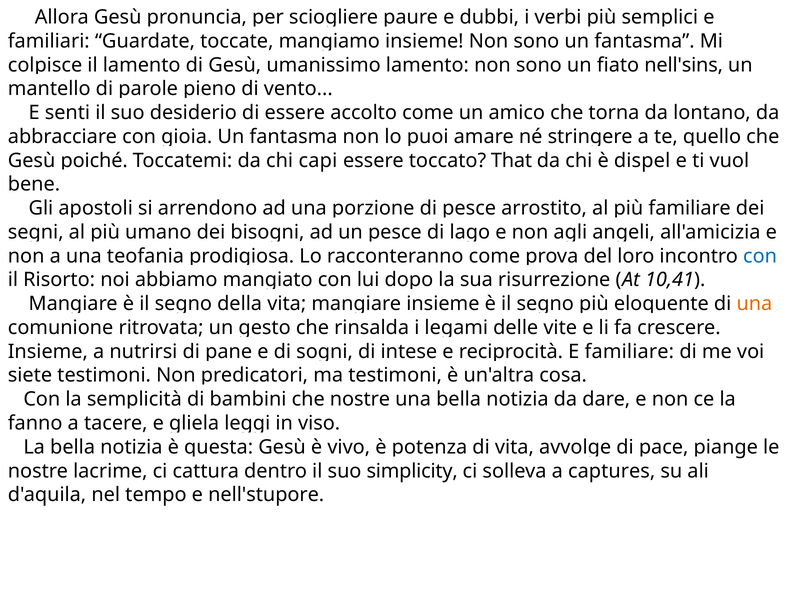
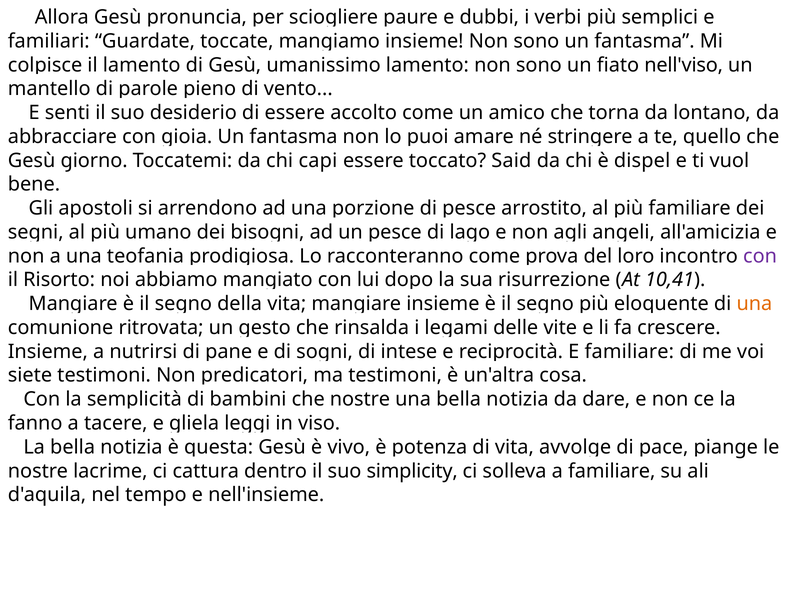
nell'sins: nell'sins -> nell'viso
poiché: poiché -> giorno
That: That -> Said
con at (760, 256) colour: blue -> purple
a captures: captures -> familiare
nell'stupore: nell'stupore -> nell'insieme
